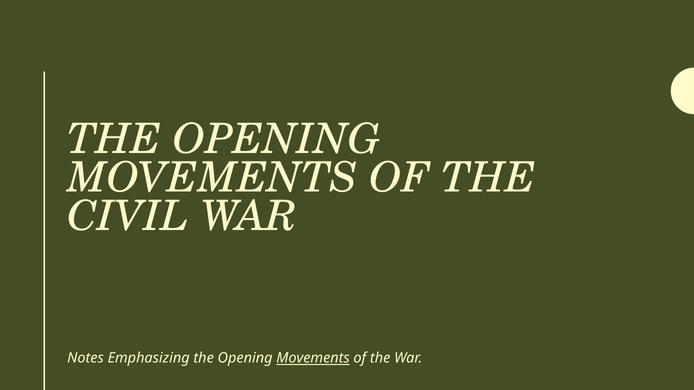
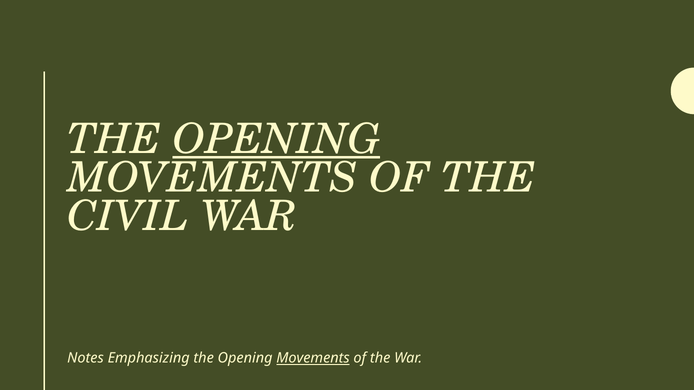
OPENING at (276, 140) underline: none -> present
